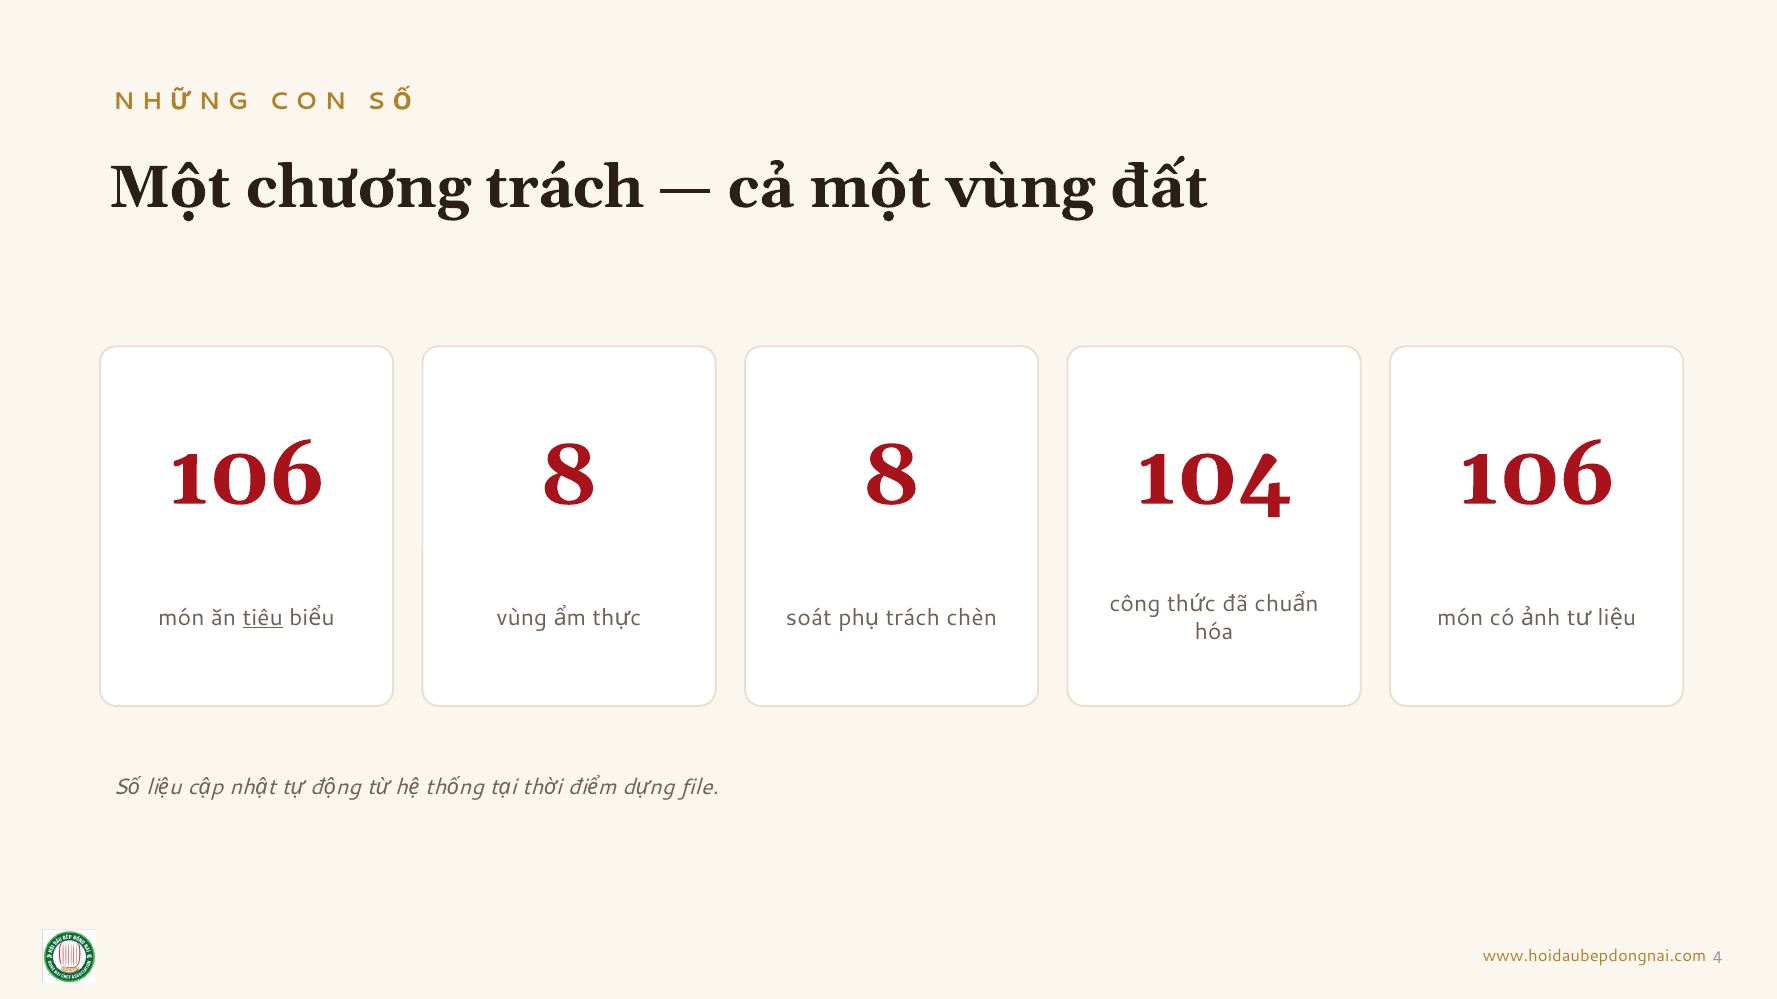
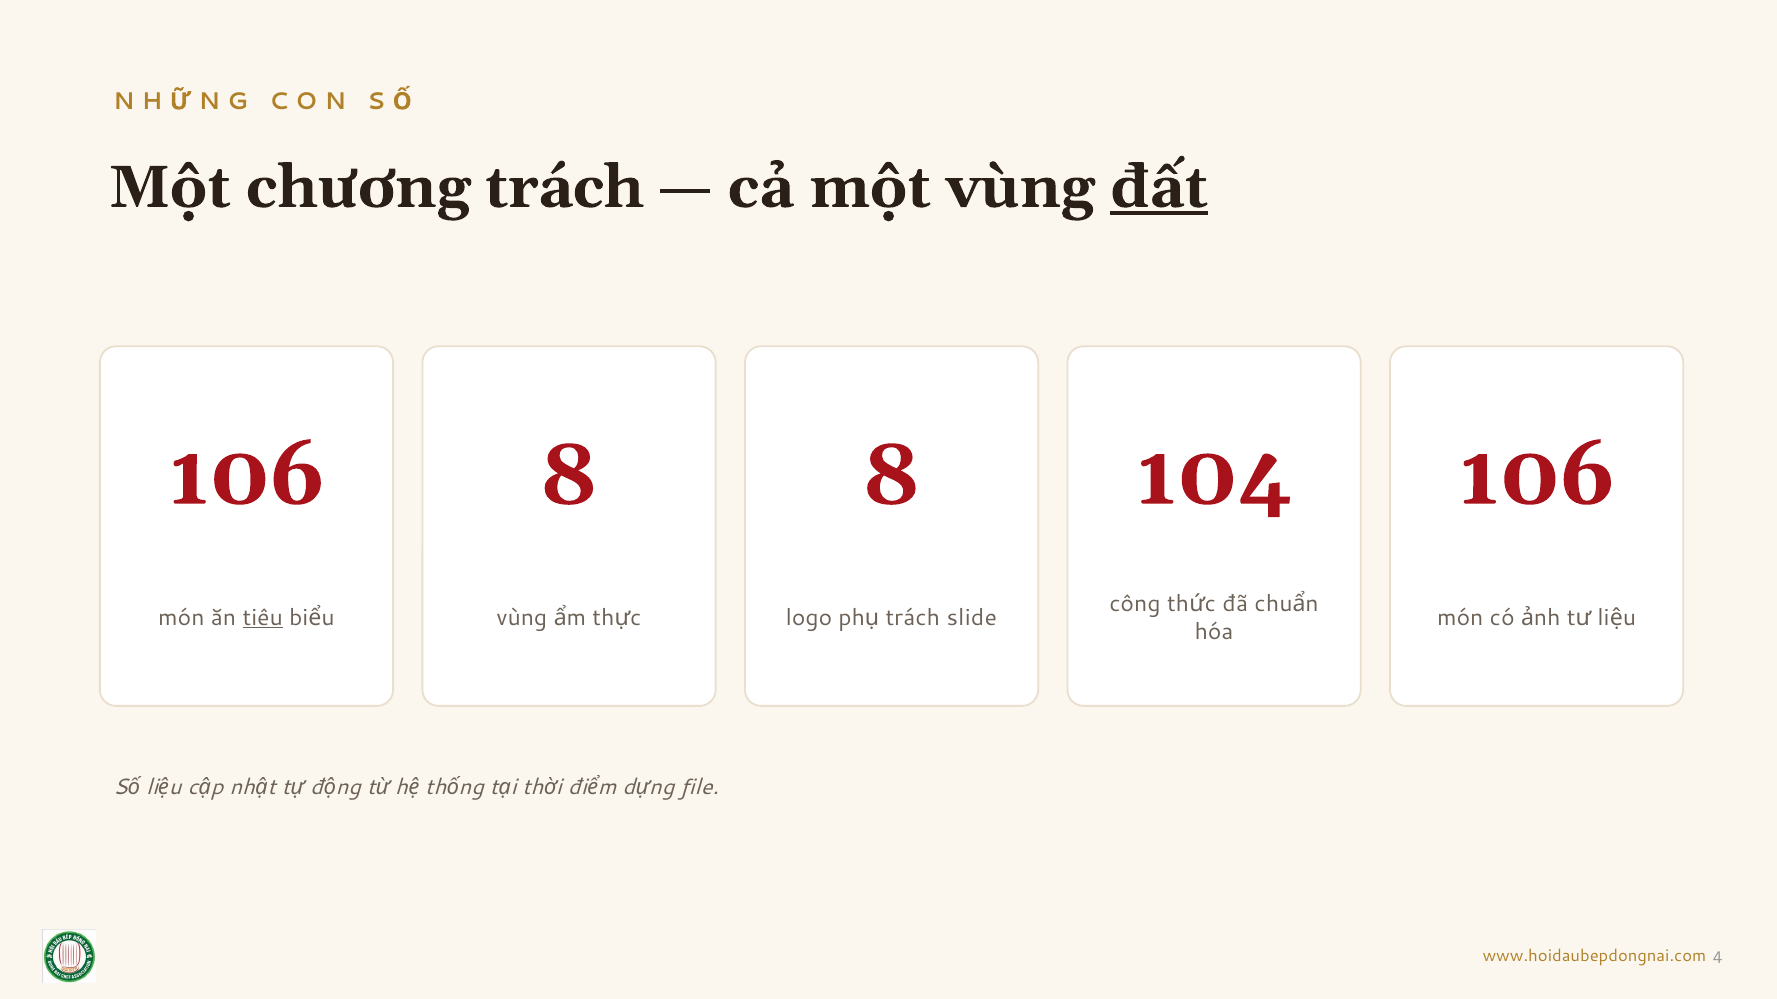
đất underline: none -> present
soát: soát -> logo
chèn: chèn -> slide
